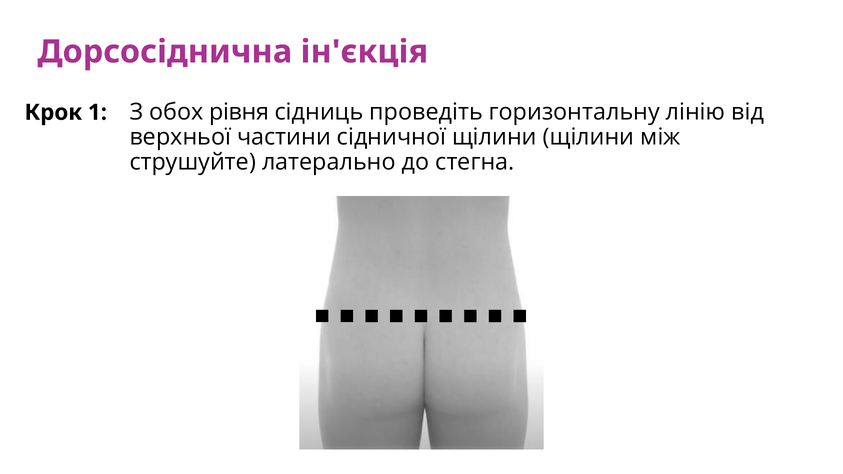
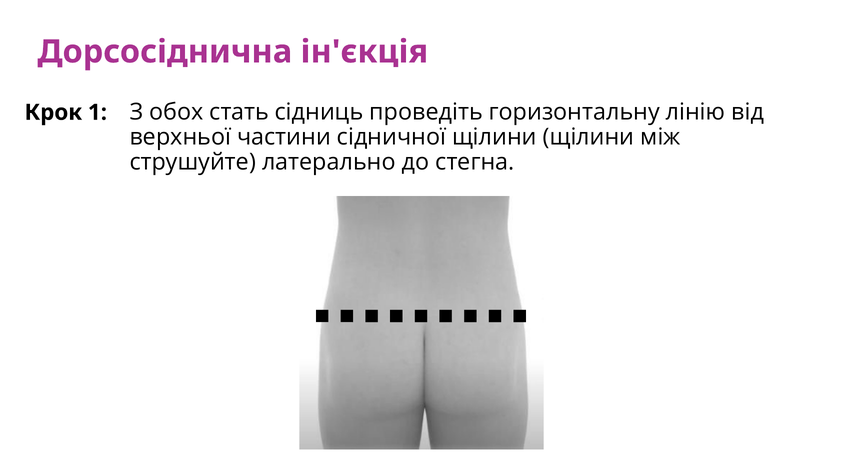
рівня: рівня -> стать
